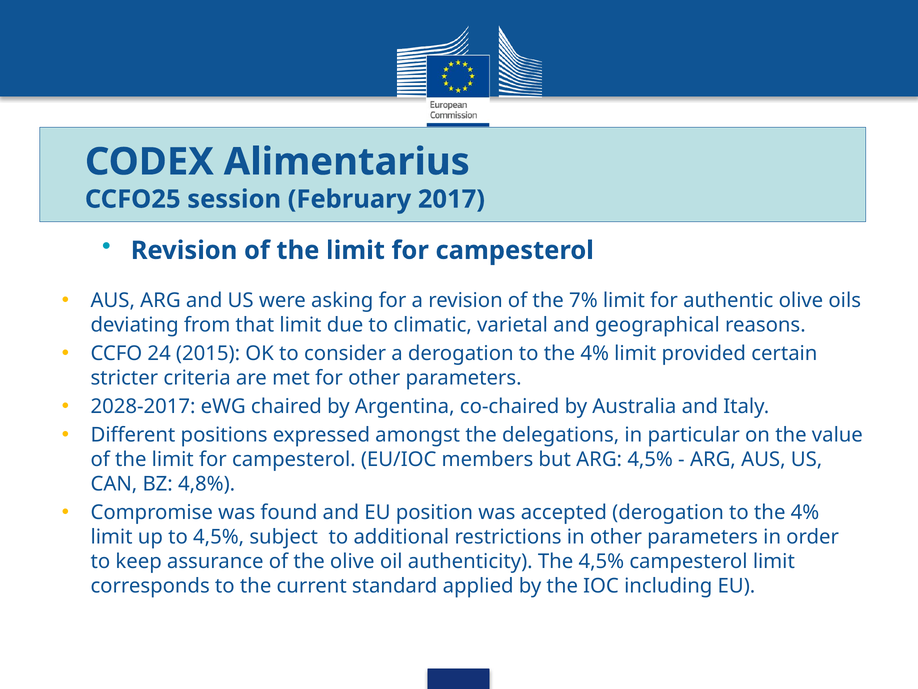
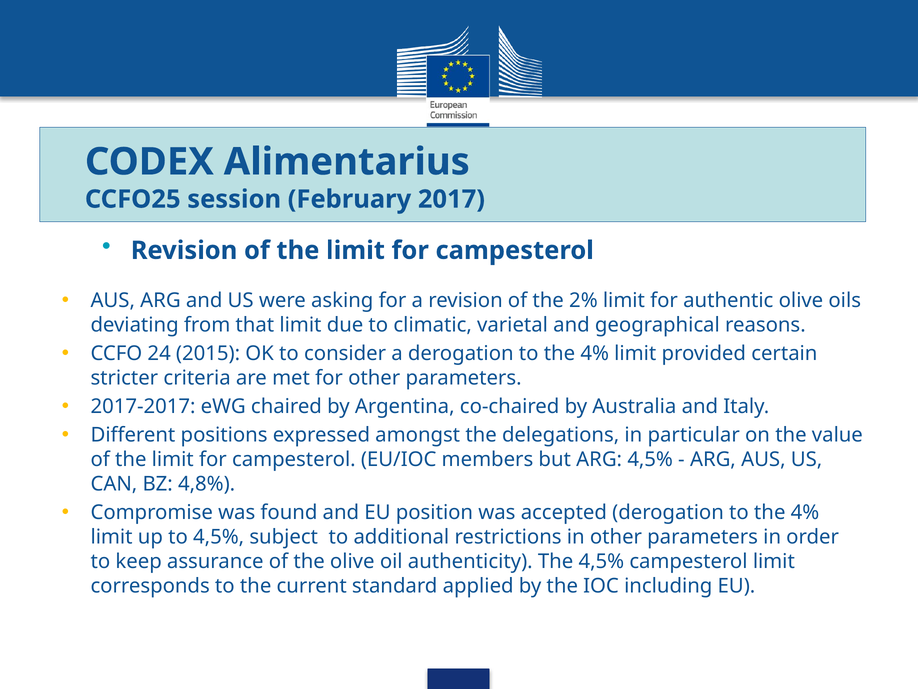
7%: 7% -> 2%
2028-2017: 2028-2017 -> 2017-2017
